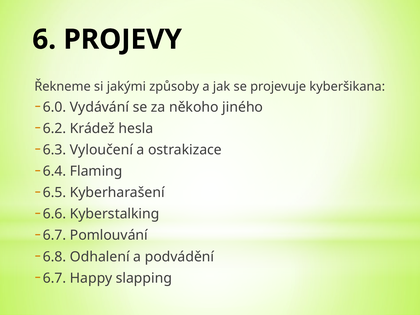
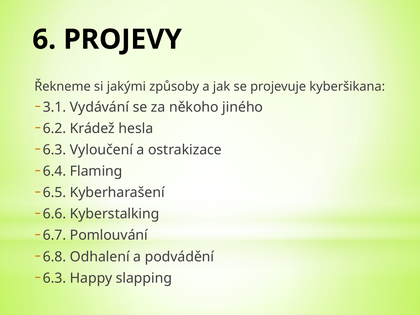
6.0: 6.0 -> 3.1
6.7 at (55, 278): 6.7 -> 6.3
